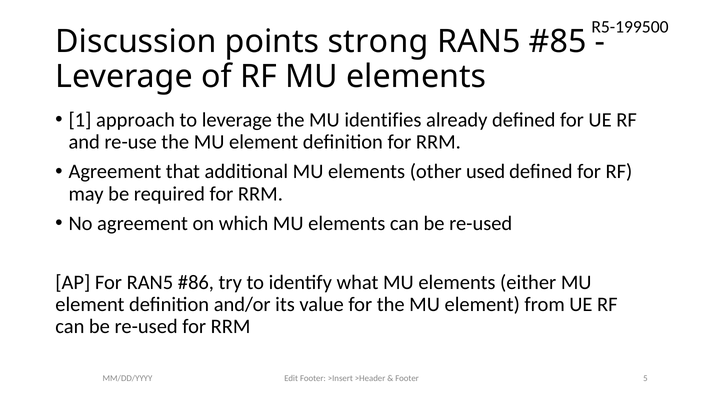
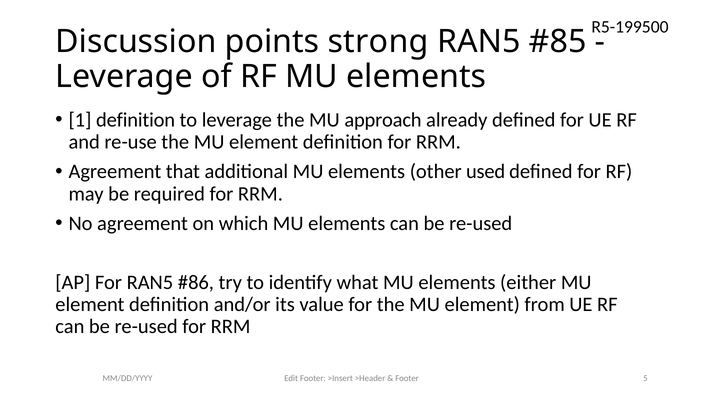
1 approach: approach -> definition
identifies: identifies -> approach
